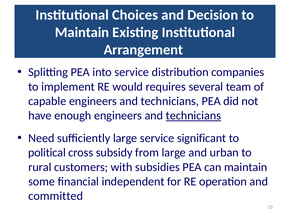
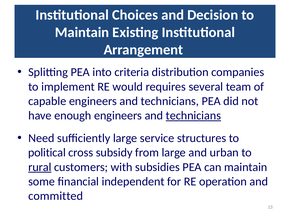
into service: service -> criteria
significant: significant -> structures
rural underline: none -> present
